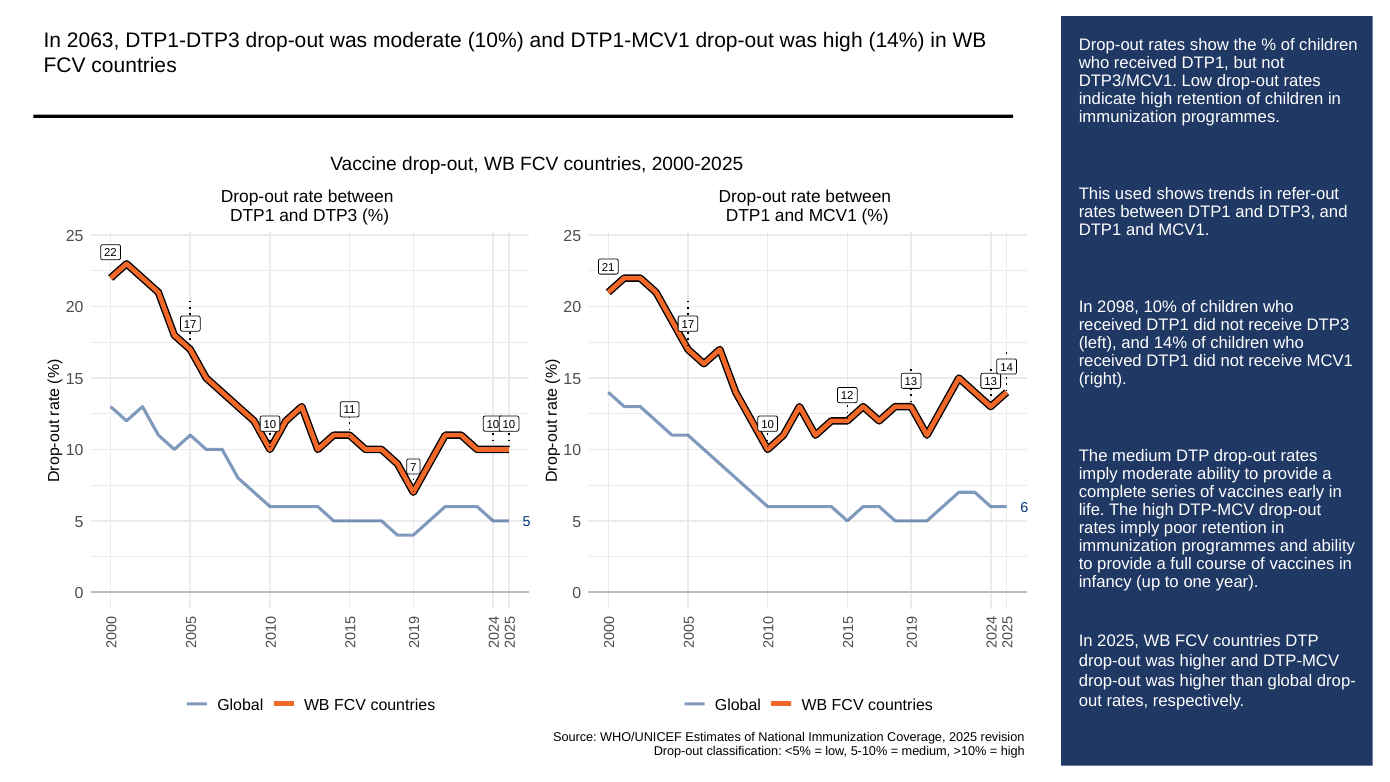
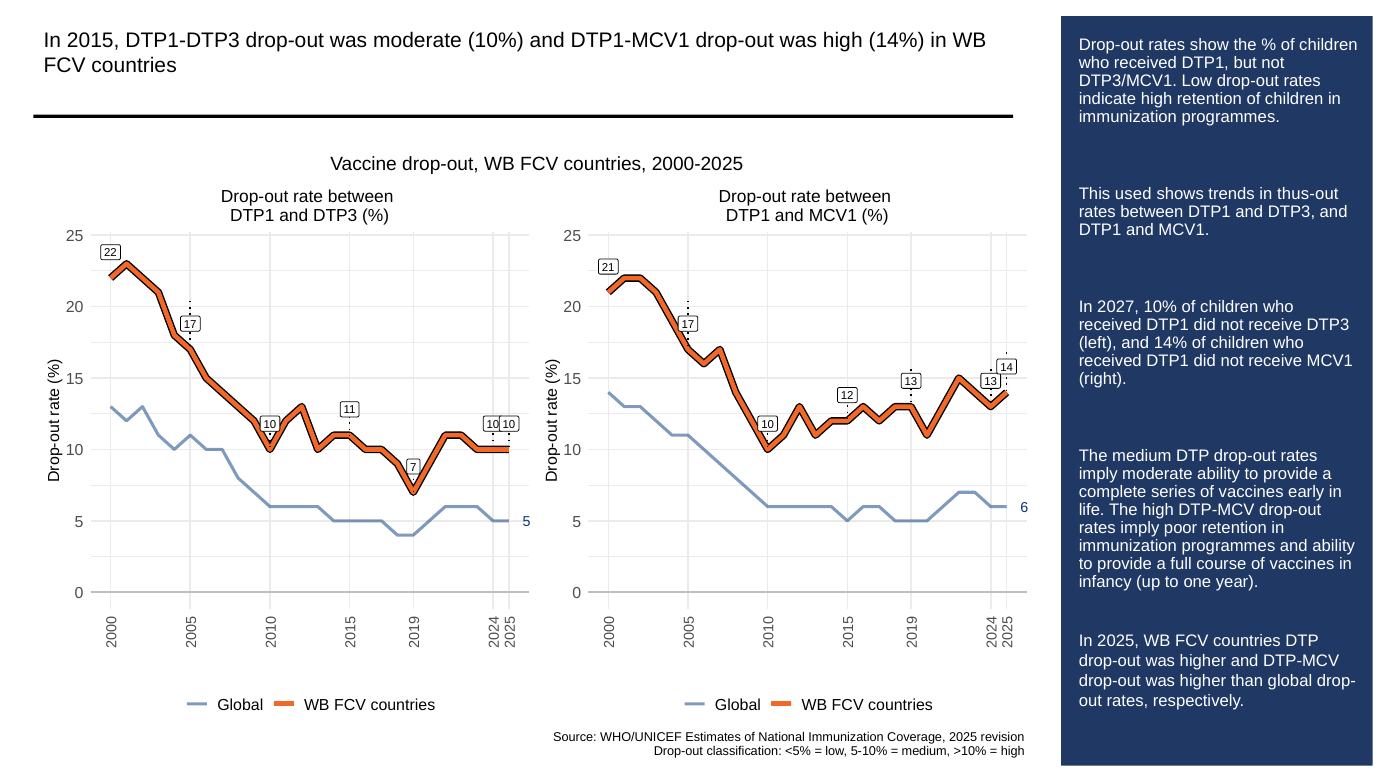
2063: 2063 -> 2015
refer-out: refer-out -> thus-out
2098: 2098 -> 2027
